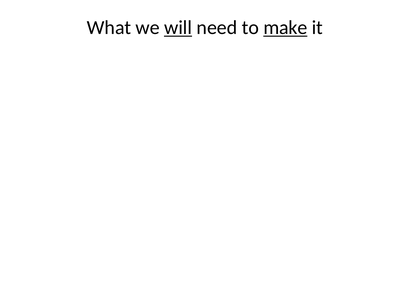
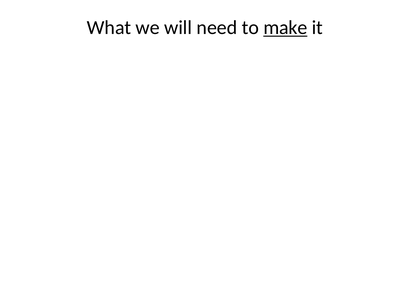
will underline: present -> none
